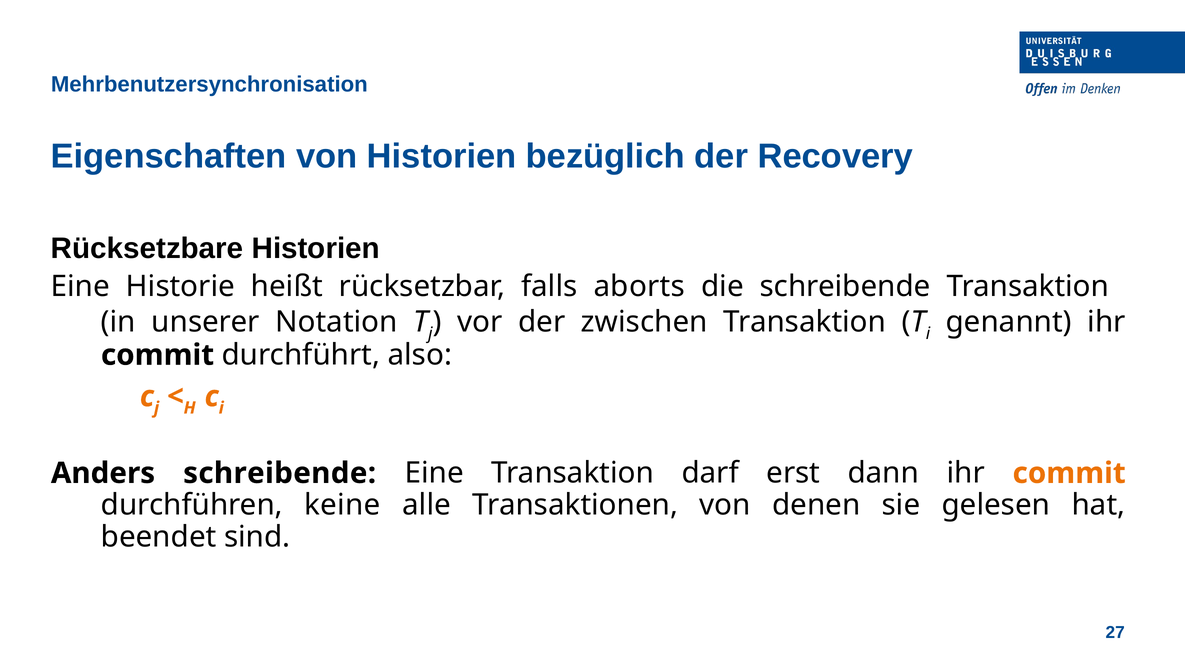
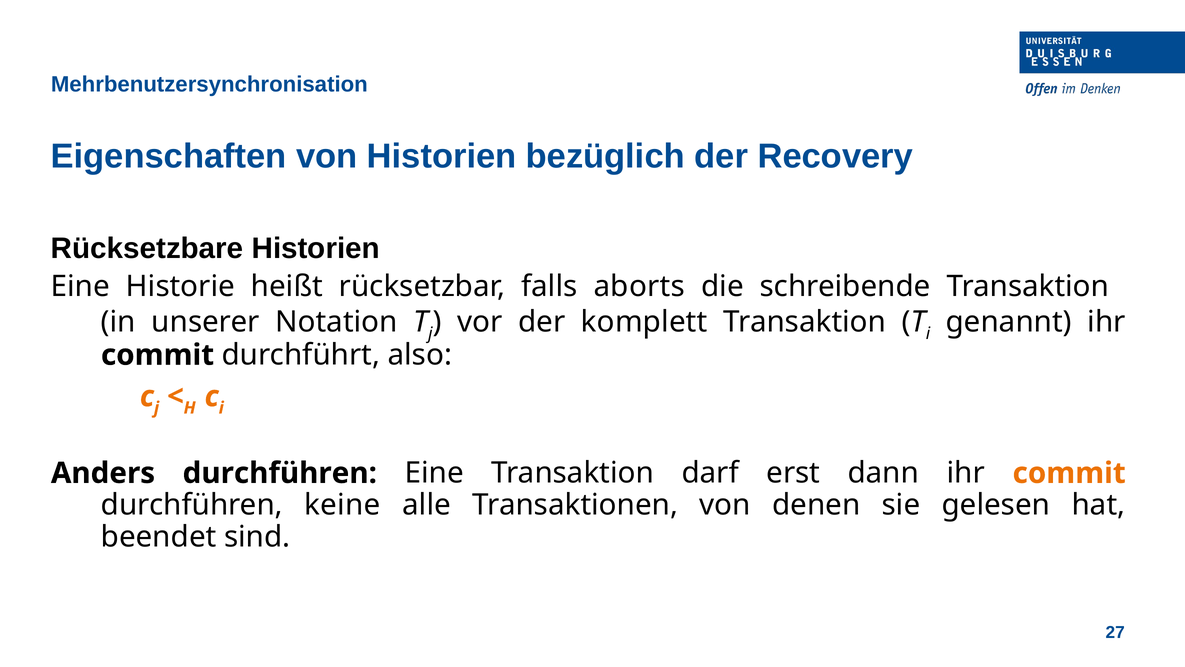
zwischen: zwischen -> komplett
Anders schreibende: schreibende -> durchführen
